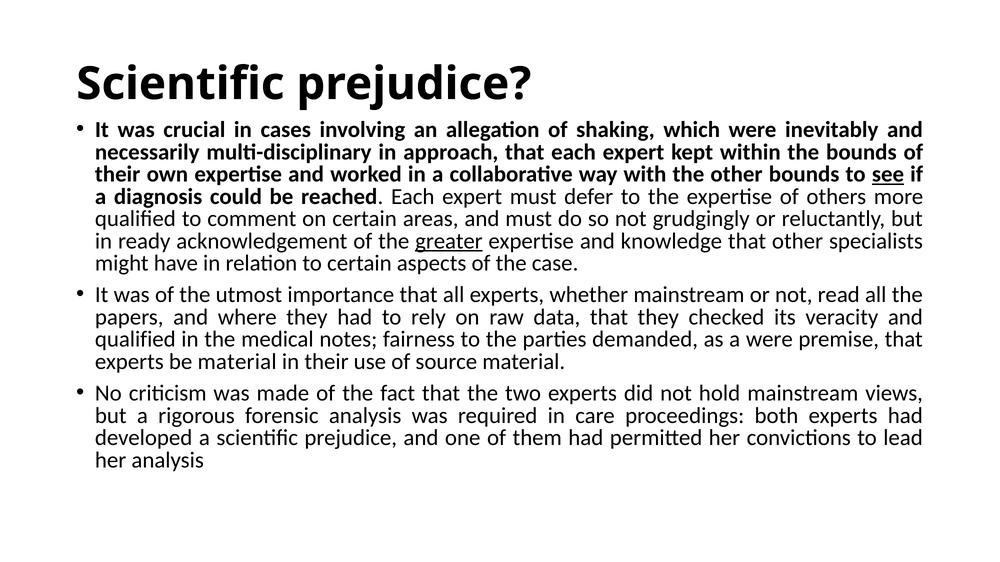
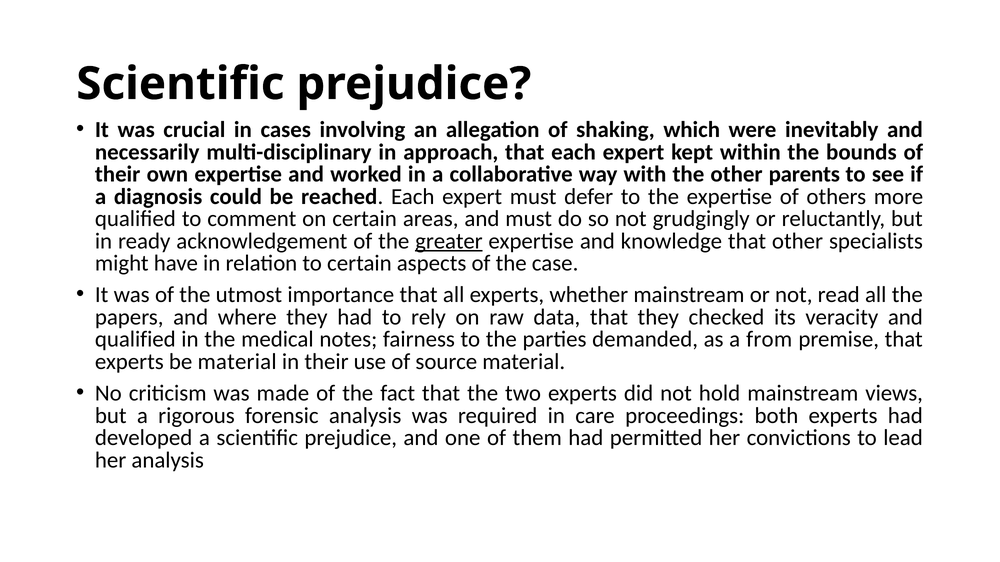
other bounds: bounds -> parents
see underline: present -> none
a were: were -> from
